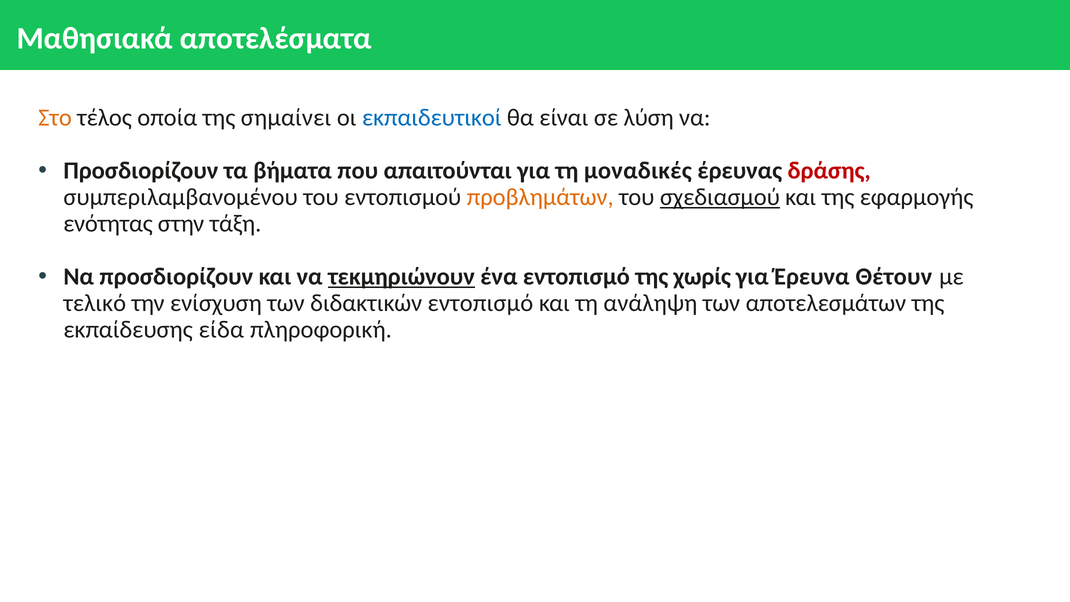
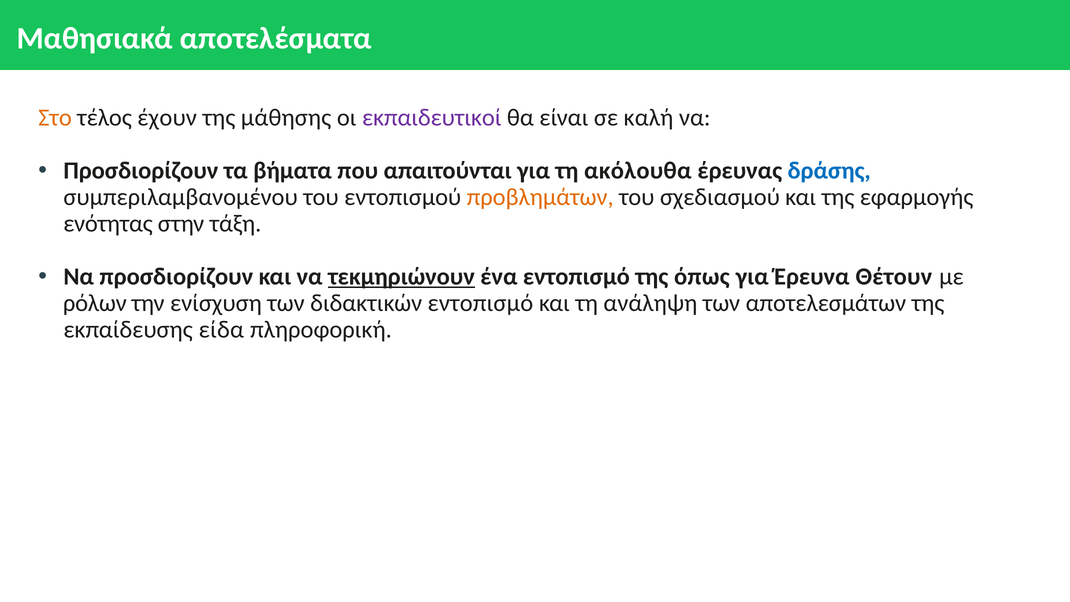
οποία: οποία -> έχουν
σημαίνει: σημαίνει -> μάθησης
εκπαιδευτικοί colour: blue -> purple
λύση: λύση -> καλή
μοναδικές: μοναδικές -> ακόλουθα
δράσης colour: red -> blue
σχεδιασμού underline: present -> none
χωρίς: χωρίς -> όπως
τελικό: τελικό -> ρόλων
